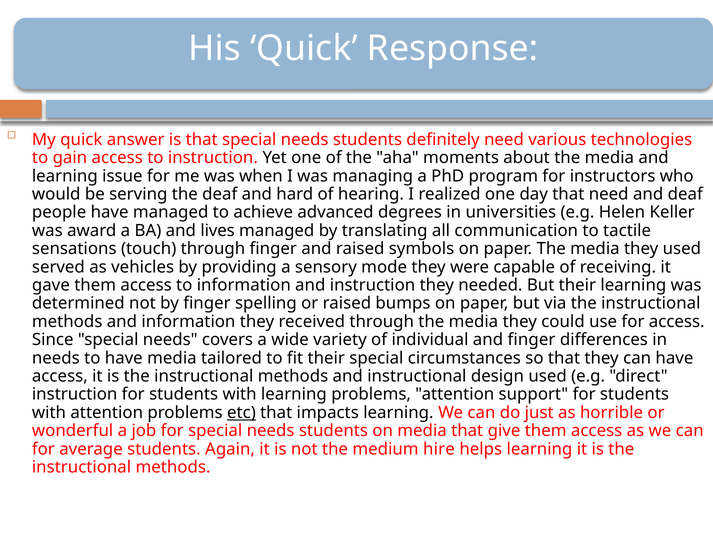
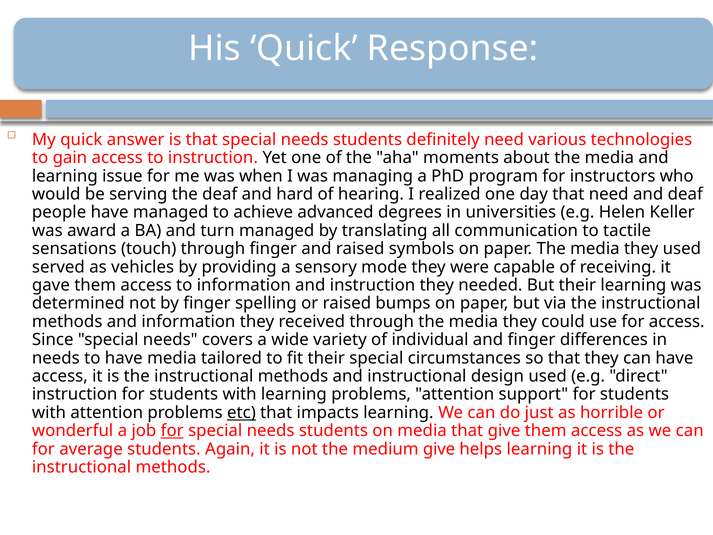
lives: lives -> turn
for at (172, 431) underline: none -> present
medium hire: hire -> give
